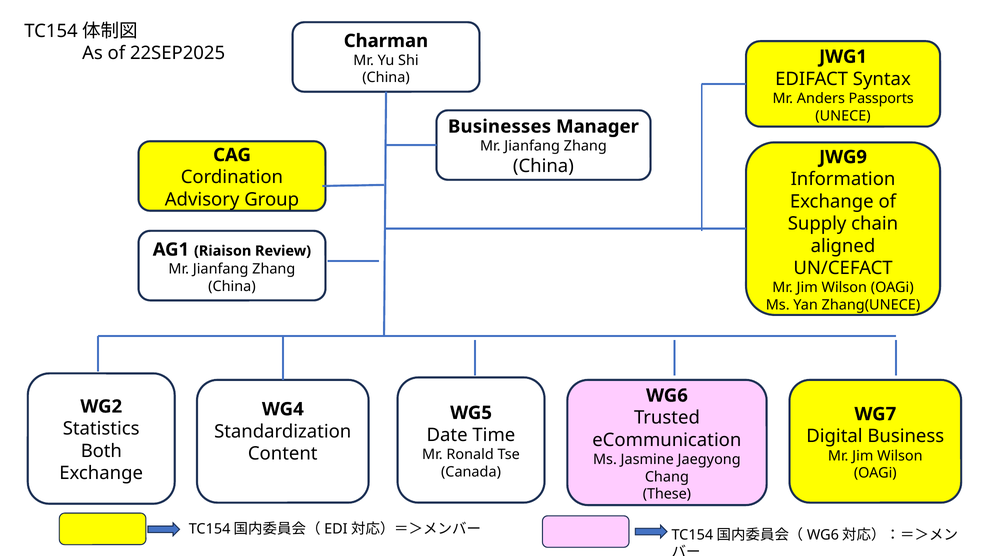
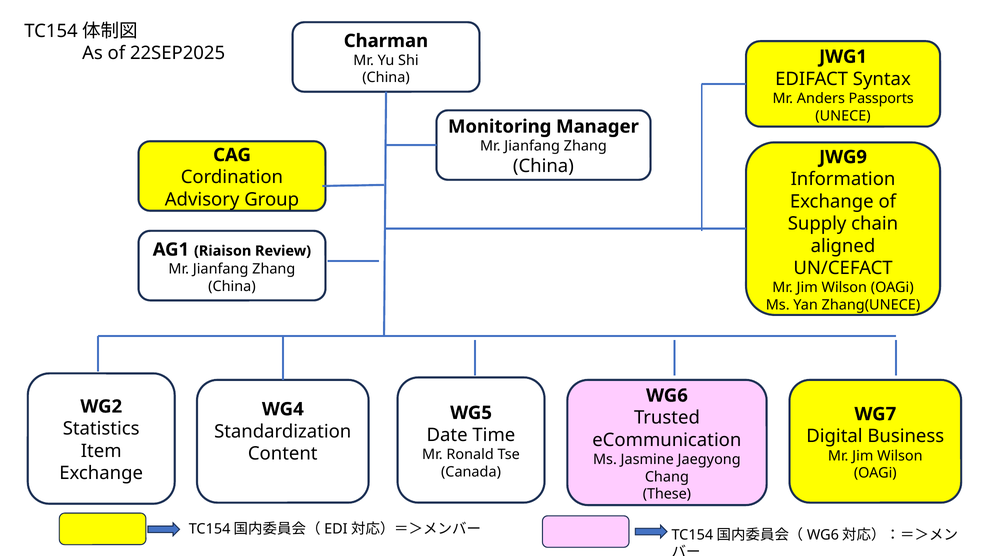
Businesses: Businesses -> Monitoring
Both: Both -> Item
